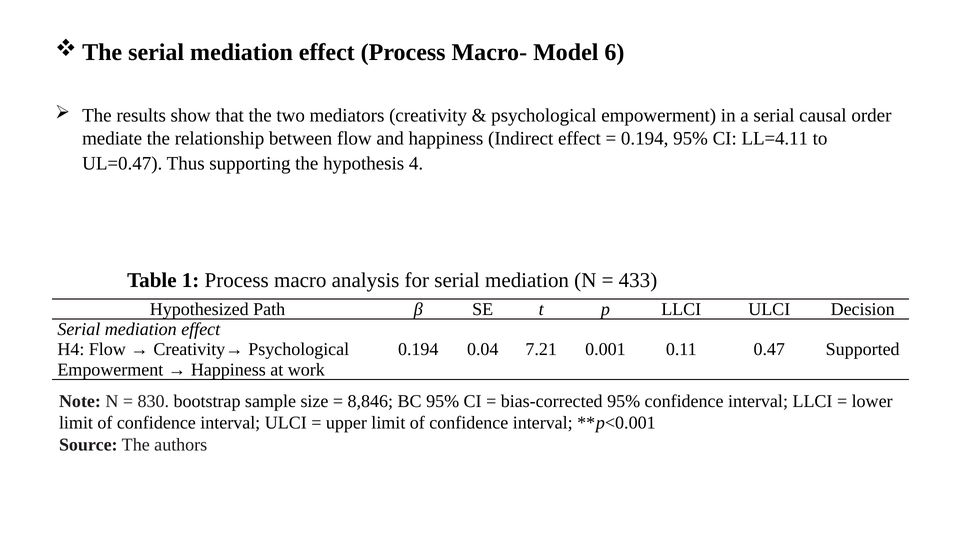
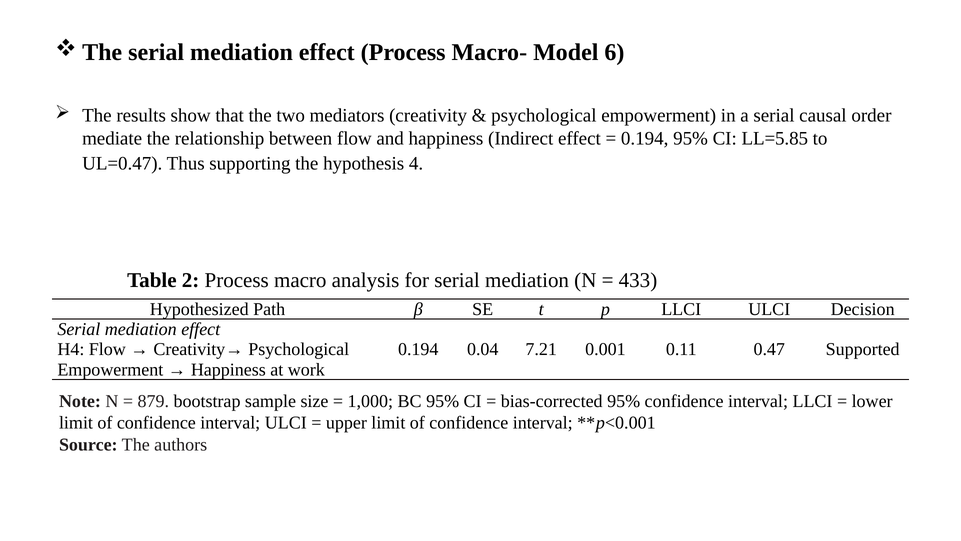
LL=4.11: LL=4.11 -> LL=5.85
1: 1 -> 2
830: 830 -> 879
8,846: 8,846 -> 1,000
